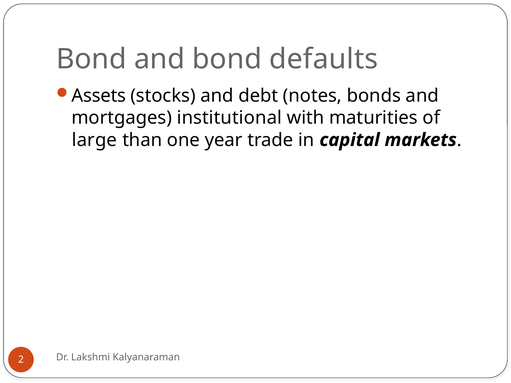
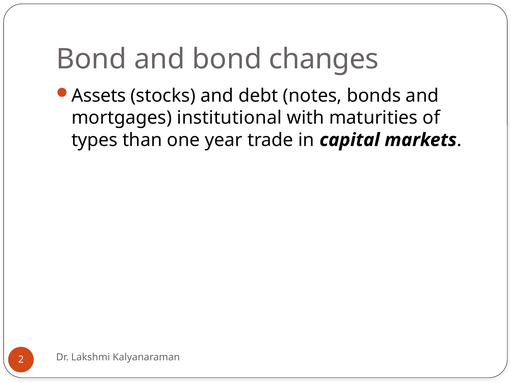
defaults: defaults -> changes
large: large -> types
